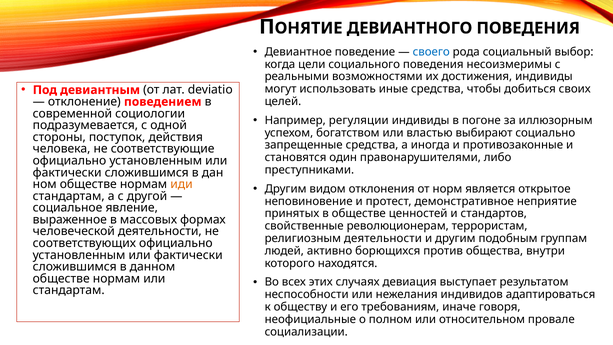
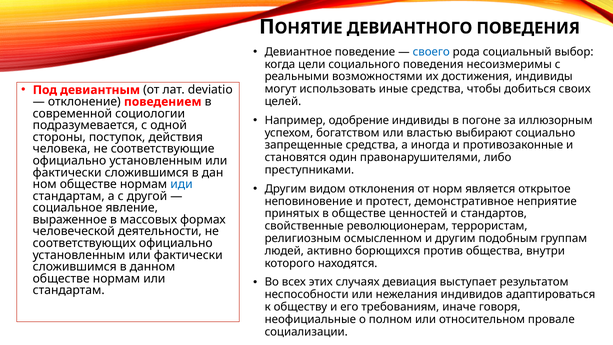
регуляции: регуляции -> одобрение
иди colour: orange -> blue
религиозным деятельности: деятельности -> осмысленном
